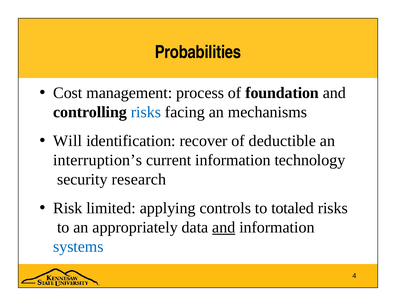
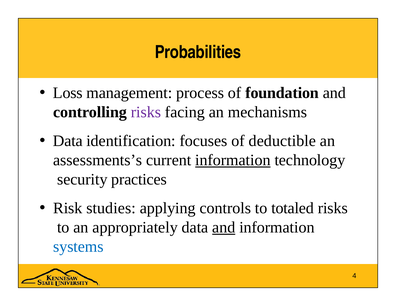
Cost: Cost -> Loss
risks at (146, 112) colour: blue -> purple
Will at (68, 141): Will -> Data
recover: recover -> focuses
interruption’s: interruption’s -> assessments’s
information at (233, 160) underline: none -> present
research: research -> practices
limited: limited -> studies
